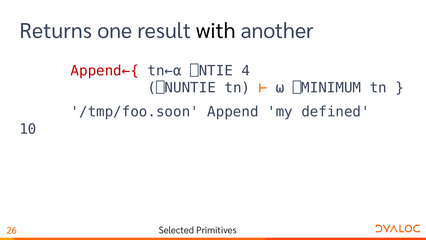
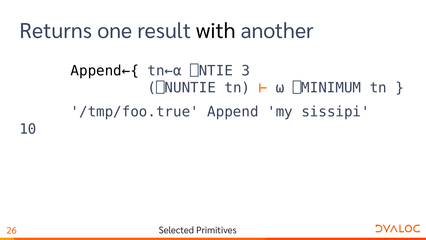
Append←{ colour: red -> black
4: 4 -> 3
/tmp/foo.soon: /tmp/foo.soon -> /tmp/foo.true
defined: defined -> sissipi
